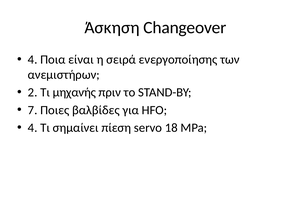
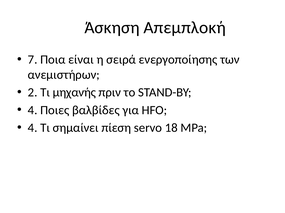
Changeover: Changeover -> Απεμπλοκή
4 at (33, 60): 4 -> 7
7 at (33, 110): 7 -> 4
